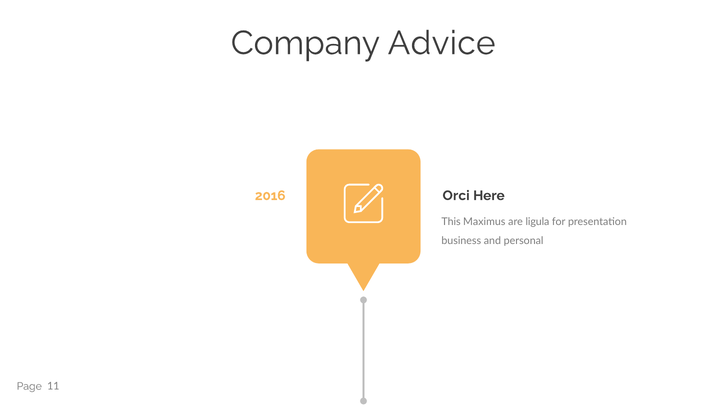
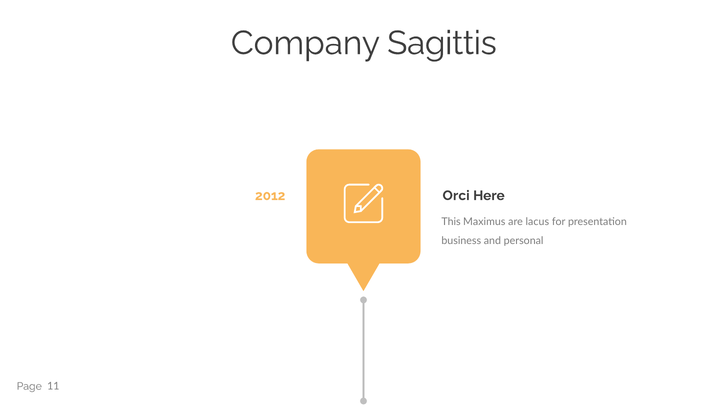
Advice: Advice -> Sagittis
2016: 2016 -> 2012
ligula: ligula -> lacus
